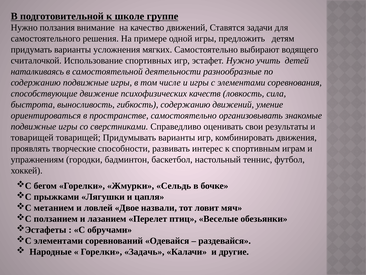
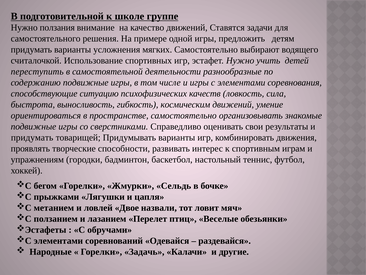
наталкиваясь: наталкиваясь -> переступить
движение: движение -> ситуацию
гибкость содержанию: содержанию -> космическим
товарищей at (32, 137): товарищей -> придумать
